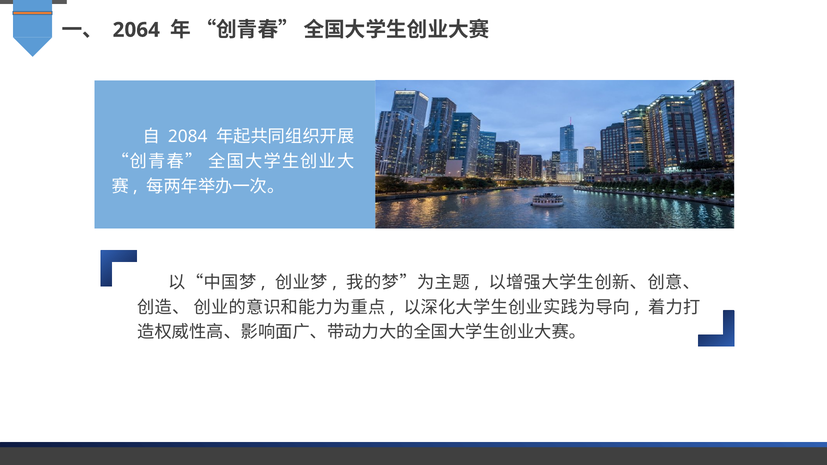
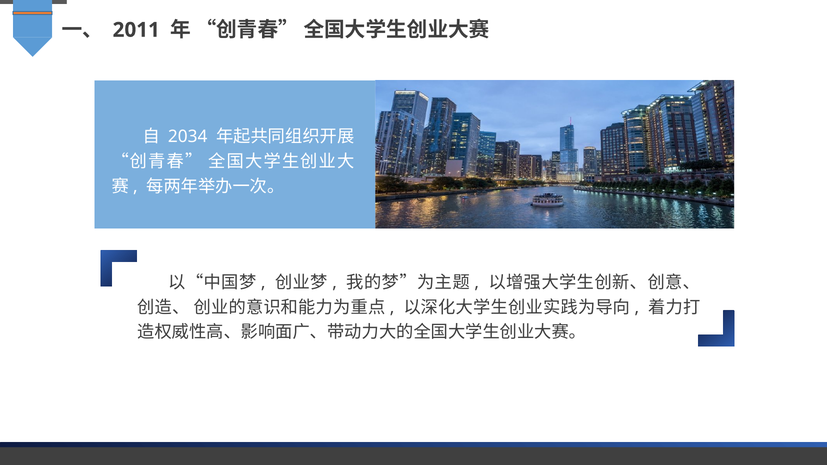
2064: 2064 -> 2011
2084: 2084 -> 2034
